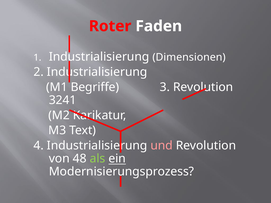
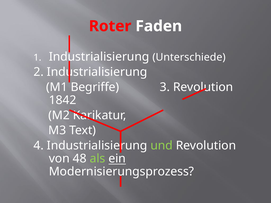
Dimensionen: Dimensionen -> Unterschiede
3241: 3241 -> 1842
und colour: pink -> light green
